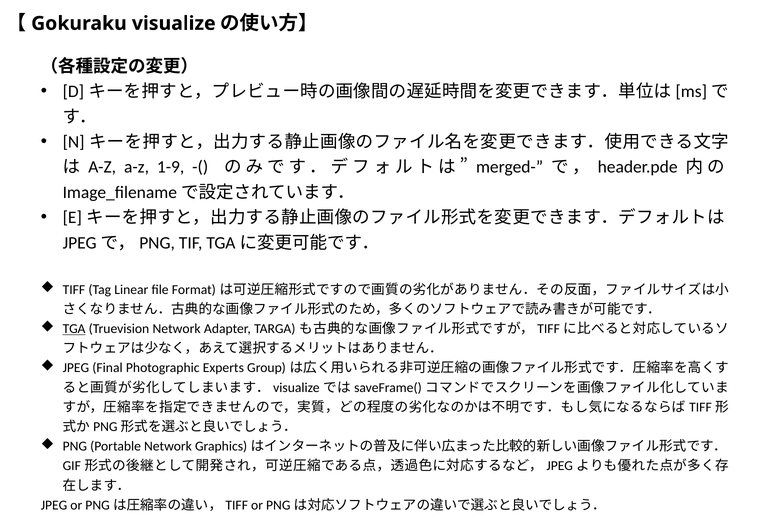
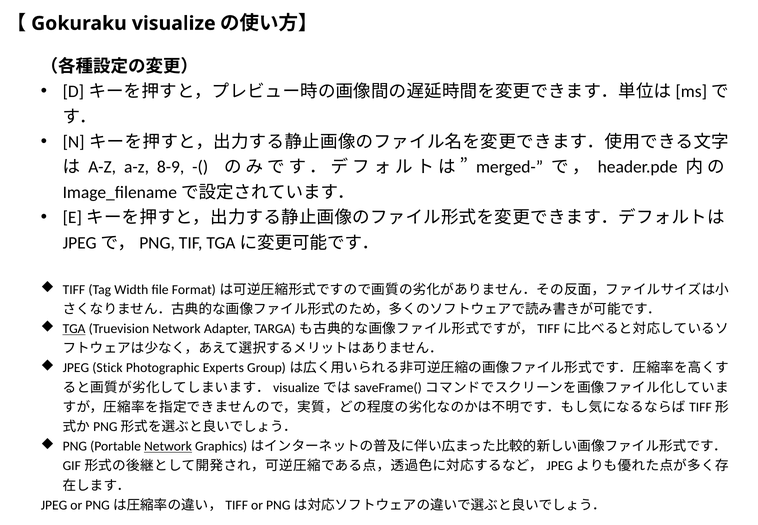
1-9: 1-9 -> 8-9
Linear: Linear -> Width
Final: Final -> Stick
Network at (168, 446) underline: none -> present
